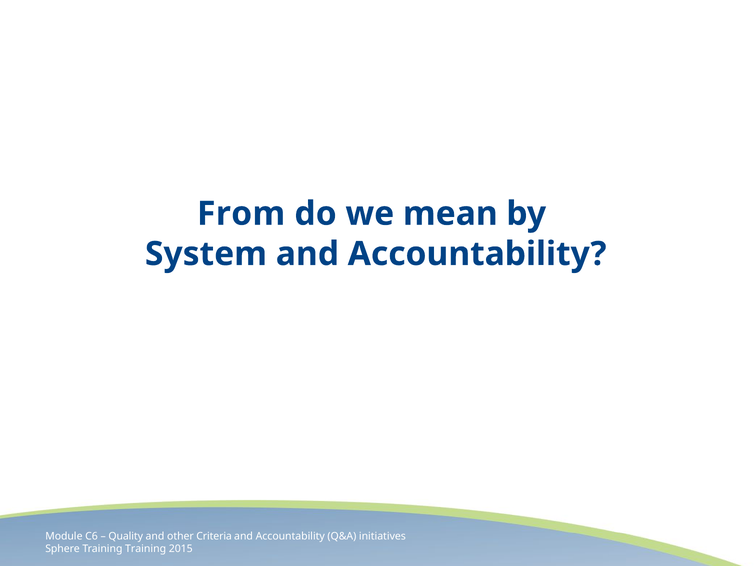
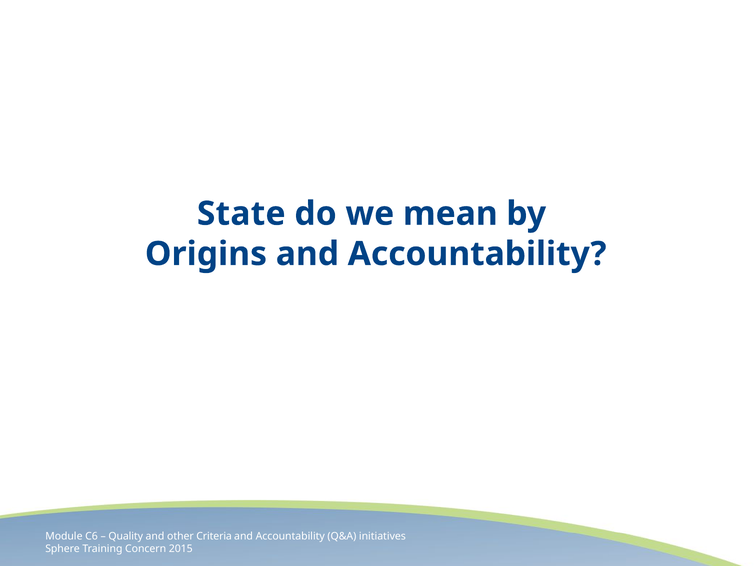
From: From -> State
System: System -> Origins
Training Training: Training -> Concern
